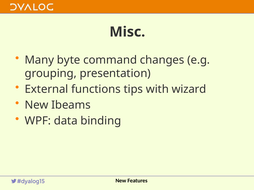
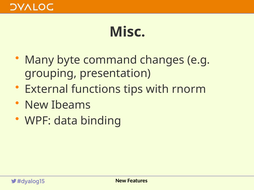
wizard: wizard -> rnorm
